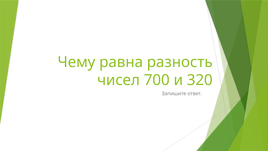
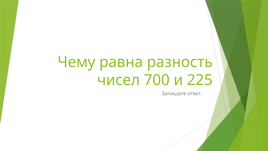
320: 320 -> 225
